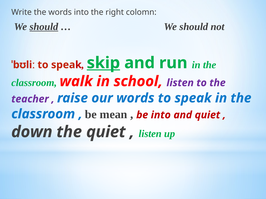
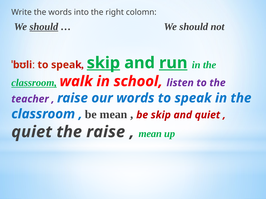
run underline: none -> present
classroom at (34, 83) underline: none -> present
be into: into -> skip
down at (32, 132): down -> quiet
the quiet: quiet -> raise
listen at (150, 134): listen -> mean
